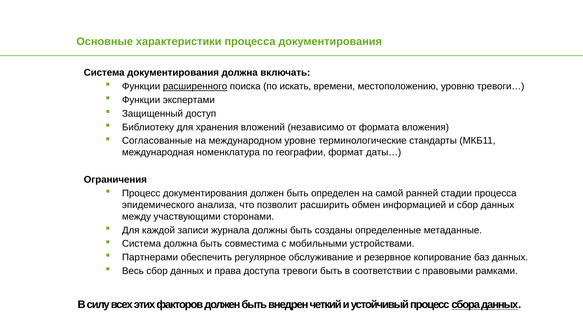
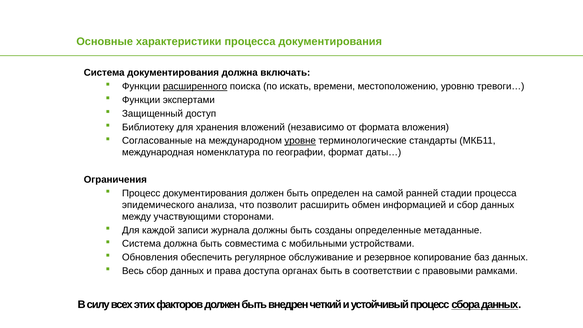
уровне underline: none -> present
Партнерами: Партнерами -> Обновления
тревоги: тревоги -> органах
